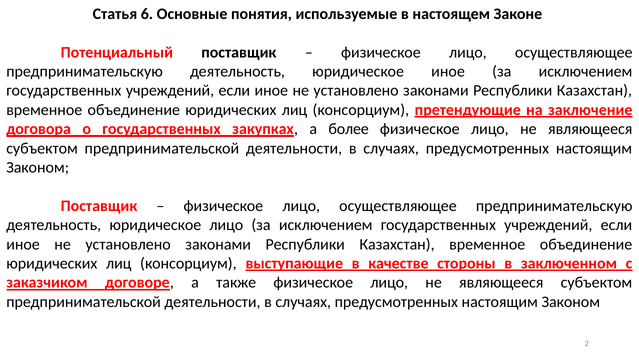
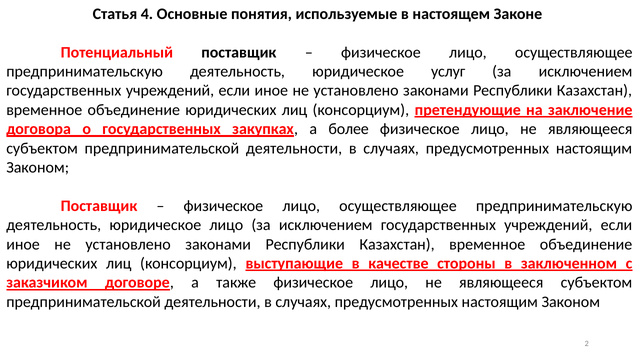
6: 6 -> 4
юридическое иное: иное -> услуг
